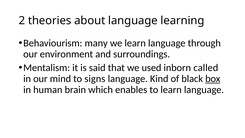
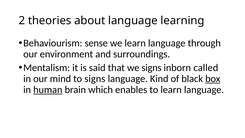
many: many -> sense
we used: used -> signs
human underline: none -> present
